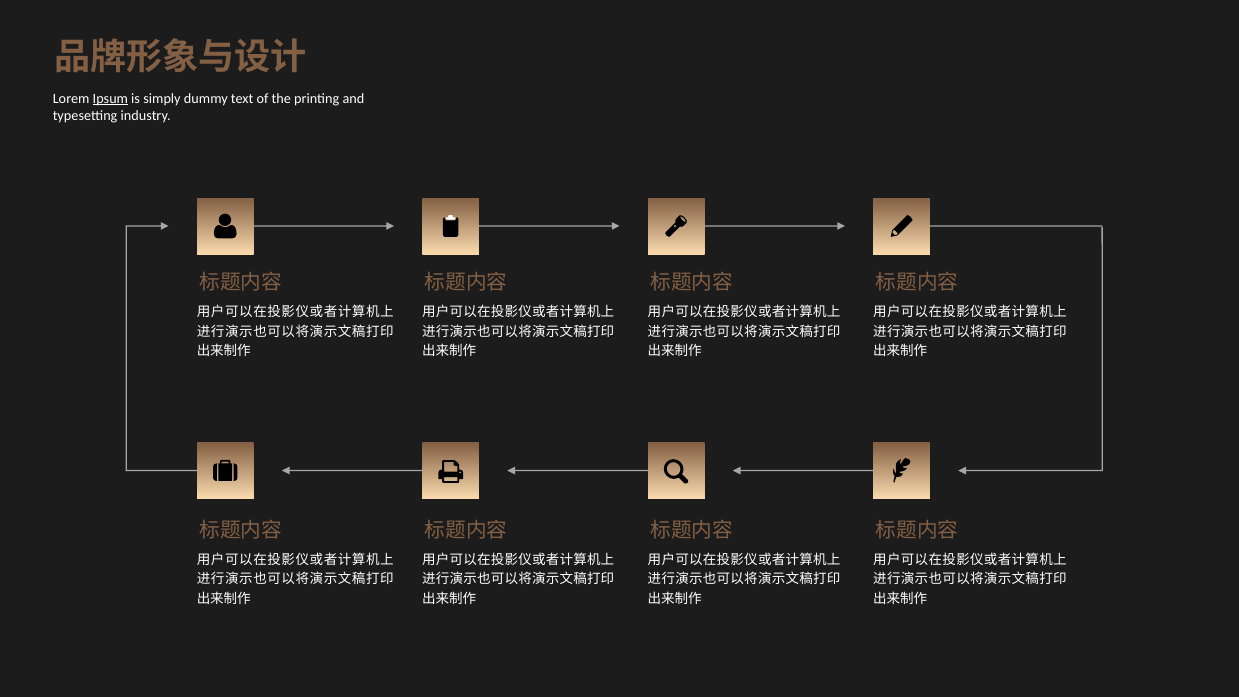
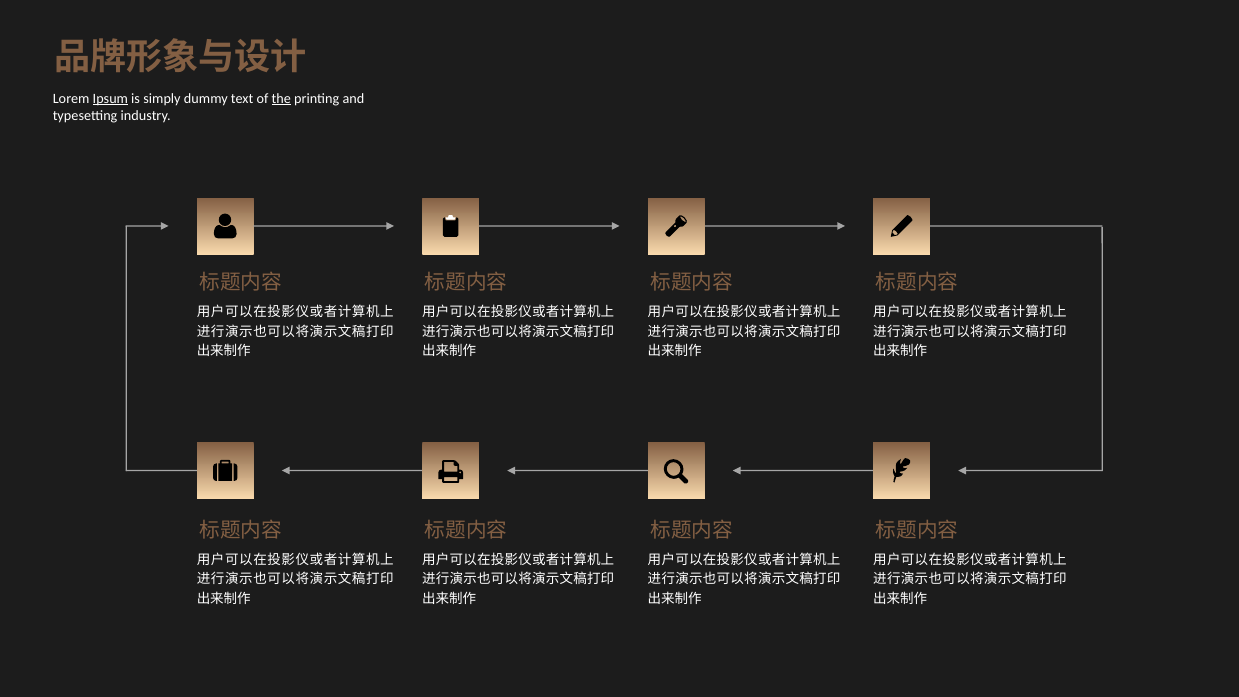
the underline: none -> present
